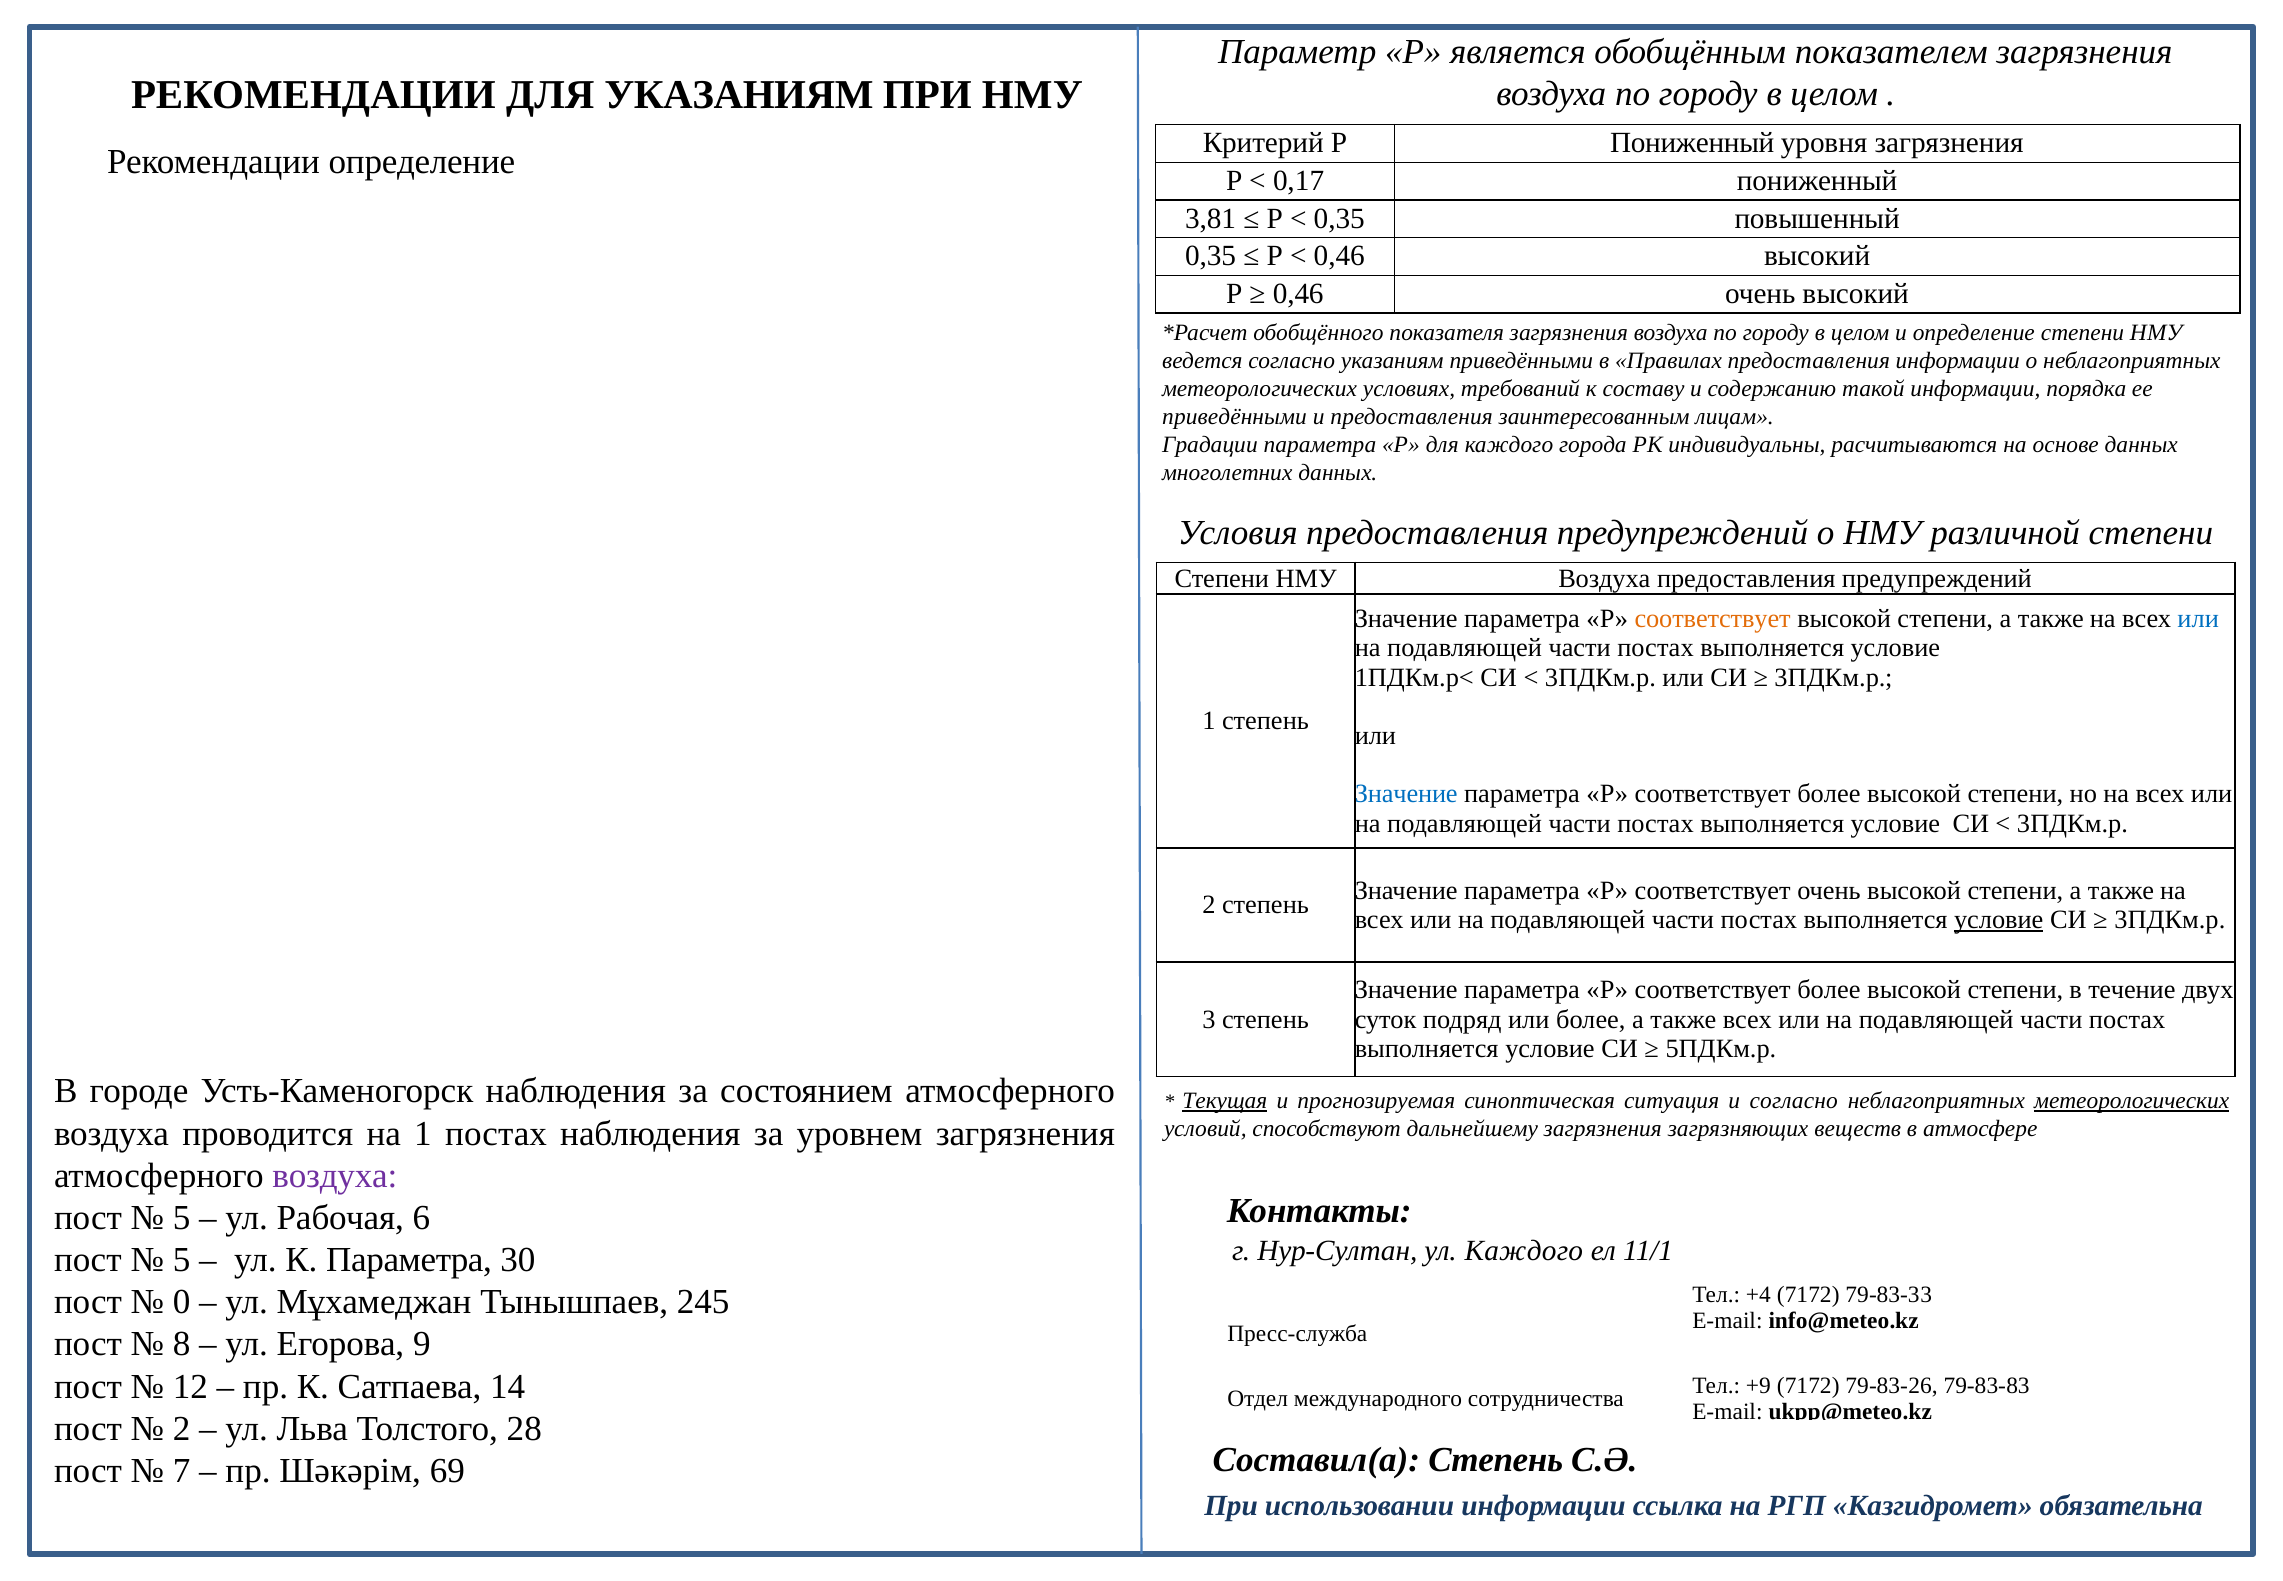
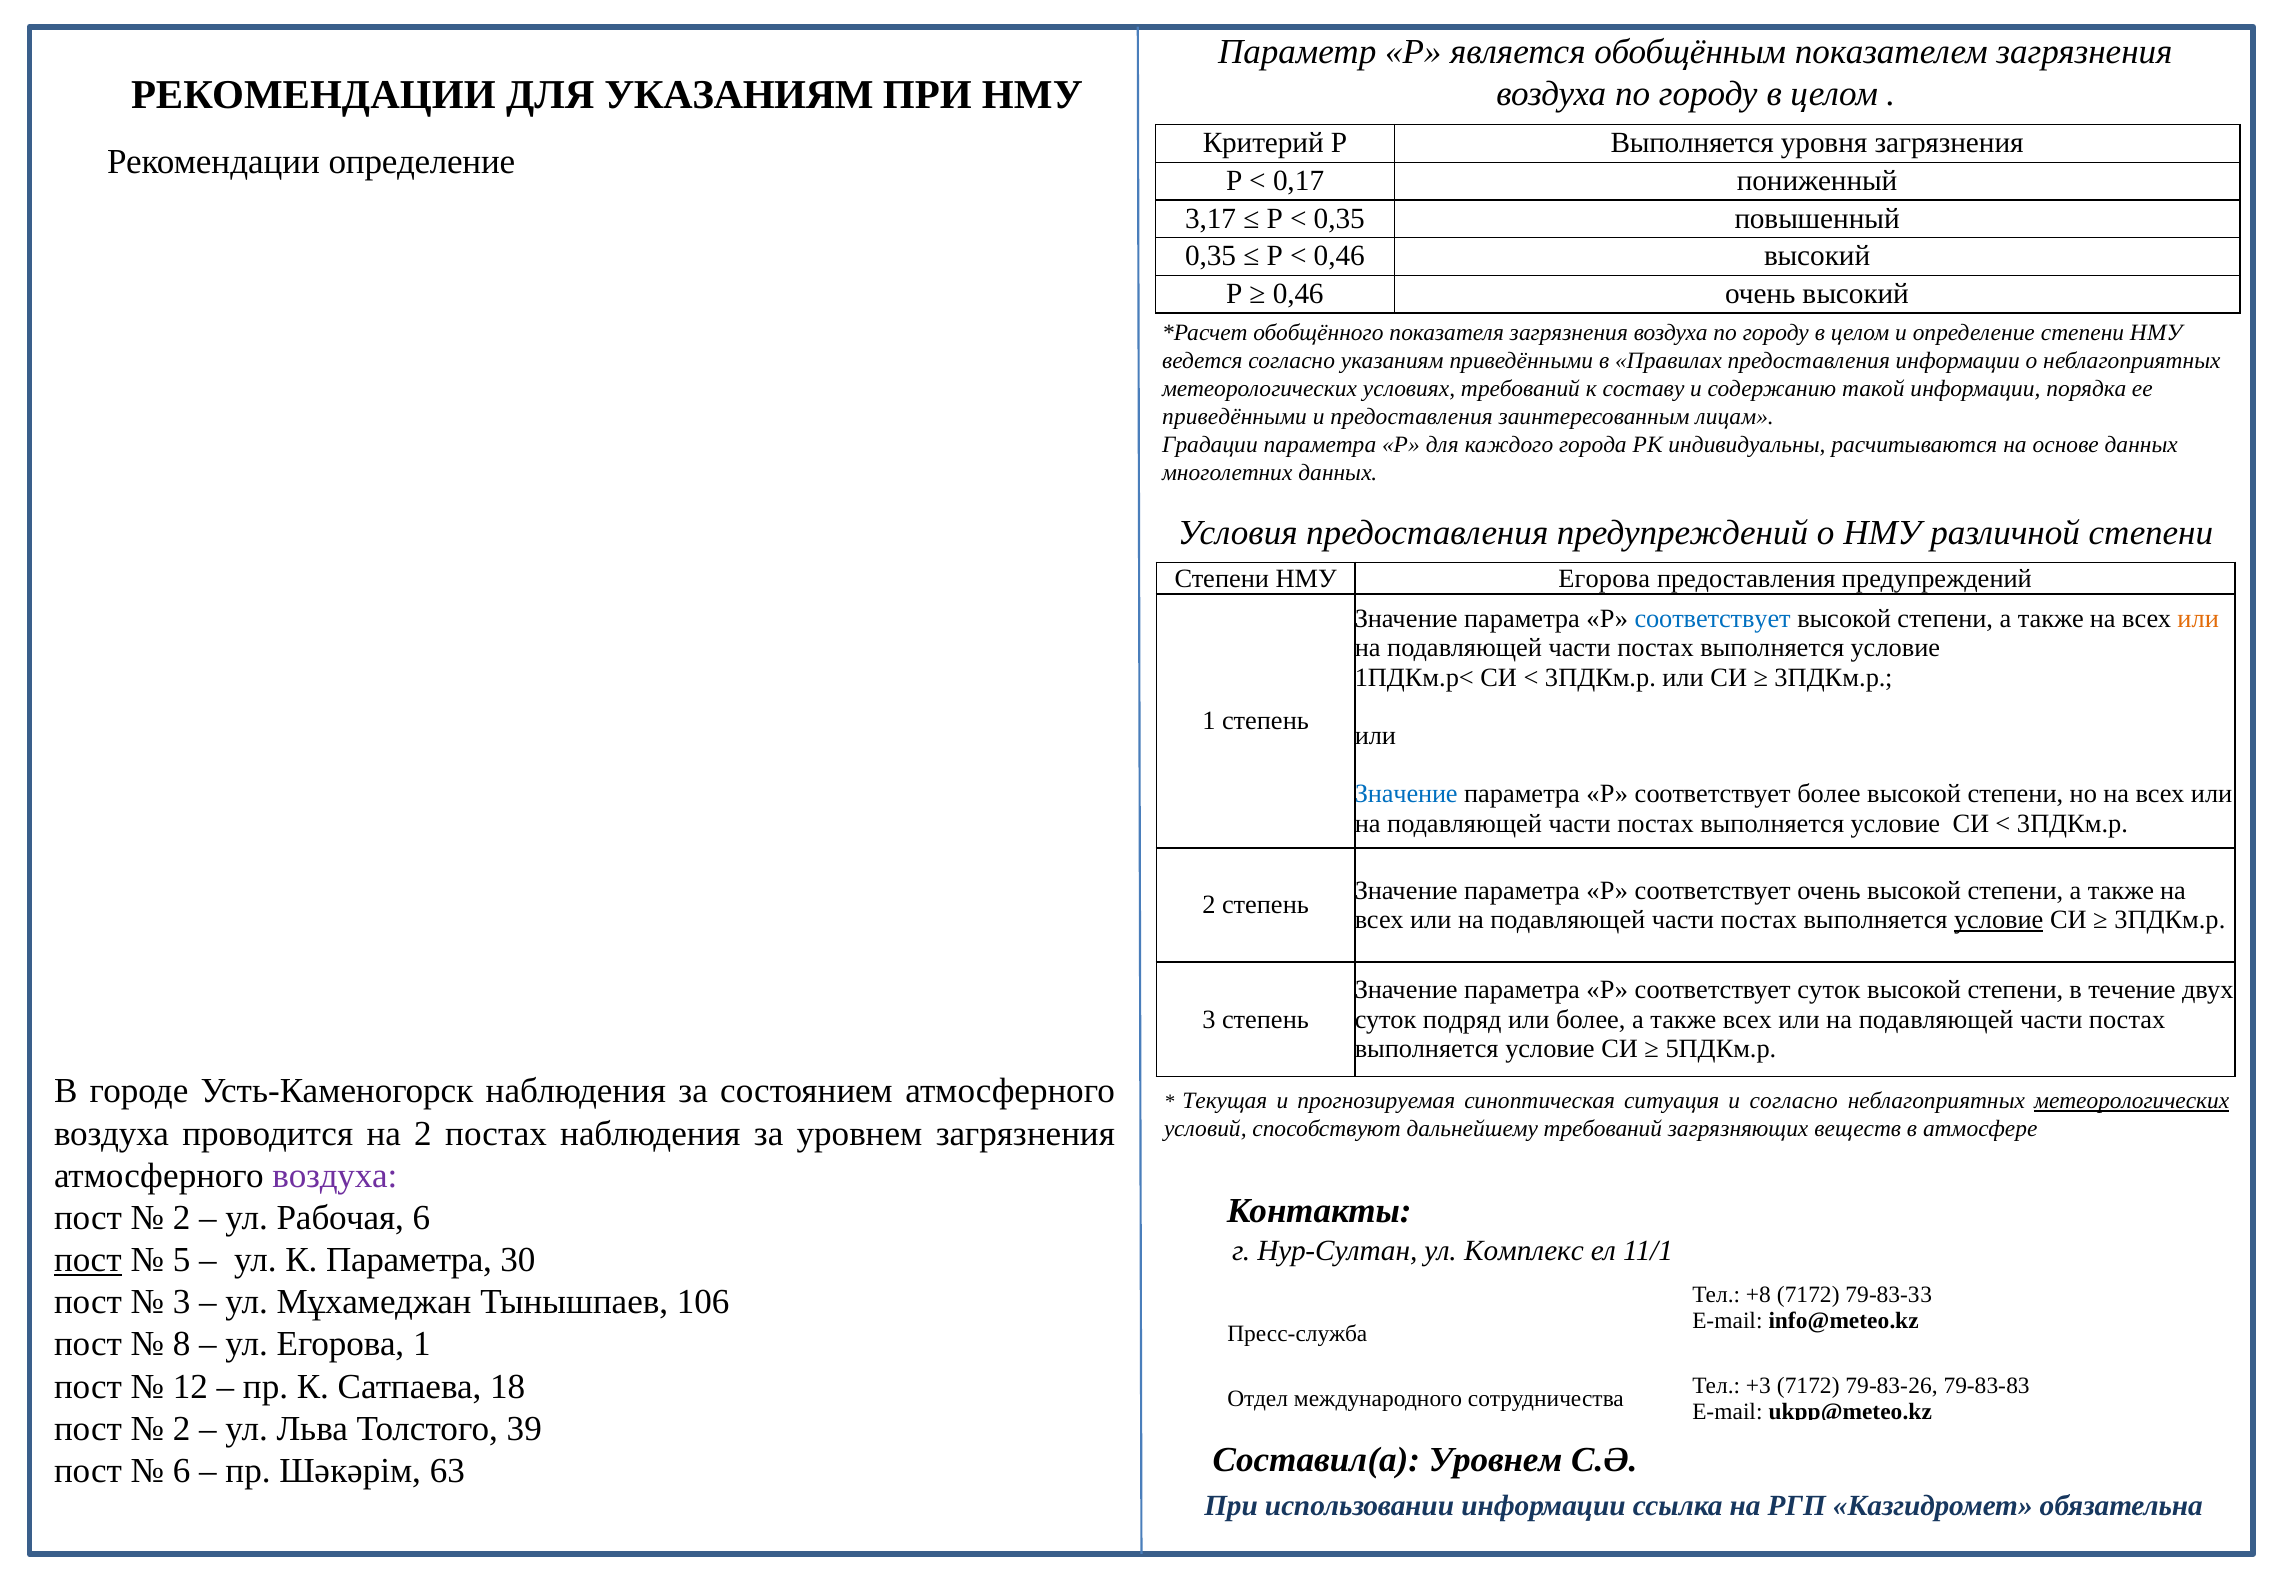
Р Пониженный: Пониженный -> Выполняется
3,81: 3,81 -> 3,17
НМУ Воздуха: Воздуха -> Егорова
соответствует at (1713, 619) colour: orange -> blue
или at (2198, 619) colour: blue -> orange
более at (1829, 990): более -> суток
Текущая underline: present -> none
на 1: 1 -> 2
дальнейшему загрязнения: загрязнения -> требований
5 at (182, 1217): 5 -> 2
ул Каждого: Каждого -> Комплекс
пост at (88, 1260) underline: none -> present
+4: +4 -> +8
0 at (182, 1302): 0 -> 3
245: 245 -> 106
Егорова 9: 9 -> 1
14: 14 -> 18
+9: +9 -> +3
28: 28 -> 39
Составил(а Степень: Степень -> Уровнем
7 at (182, 1470): 7 -> 6
69: 69 -> 63
